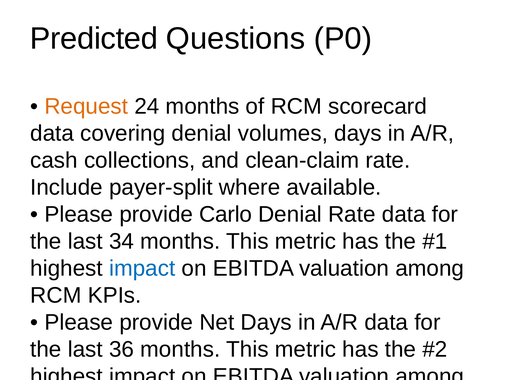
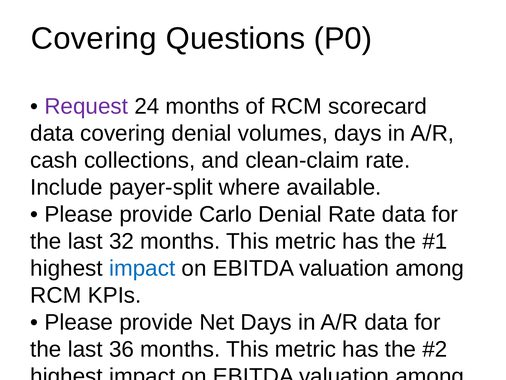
Predicted at (94, 38): Predicted -> Covering
Request colour: orange -> purple
34: 34 -> 32
